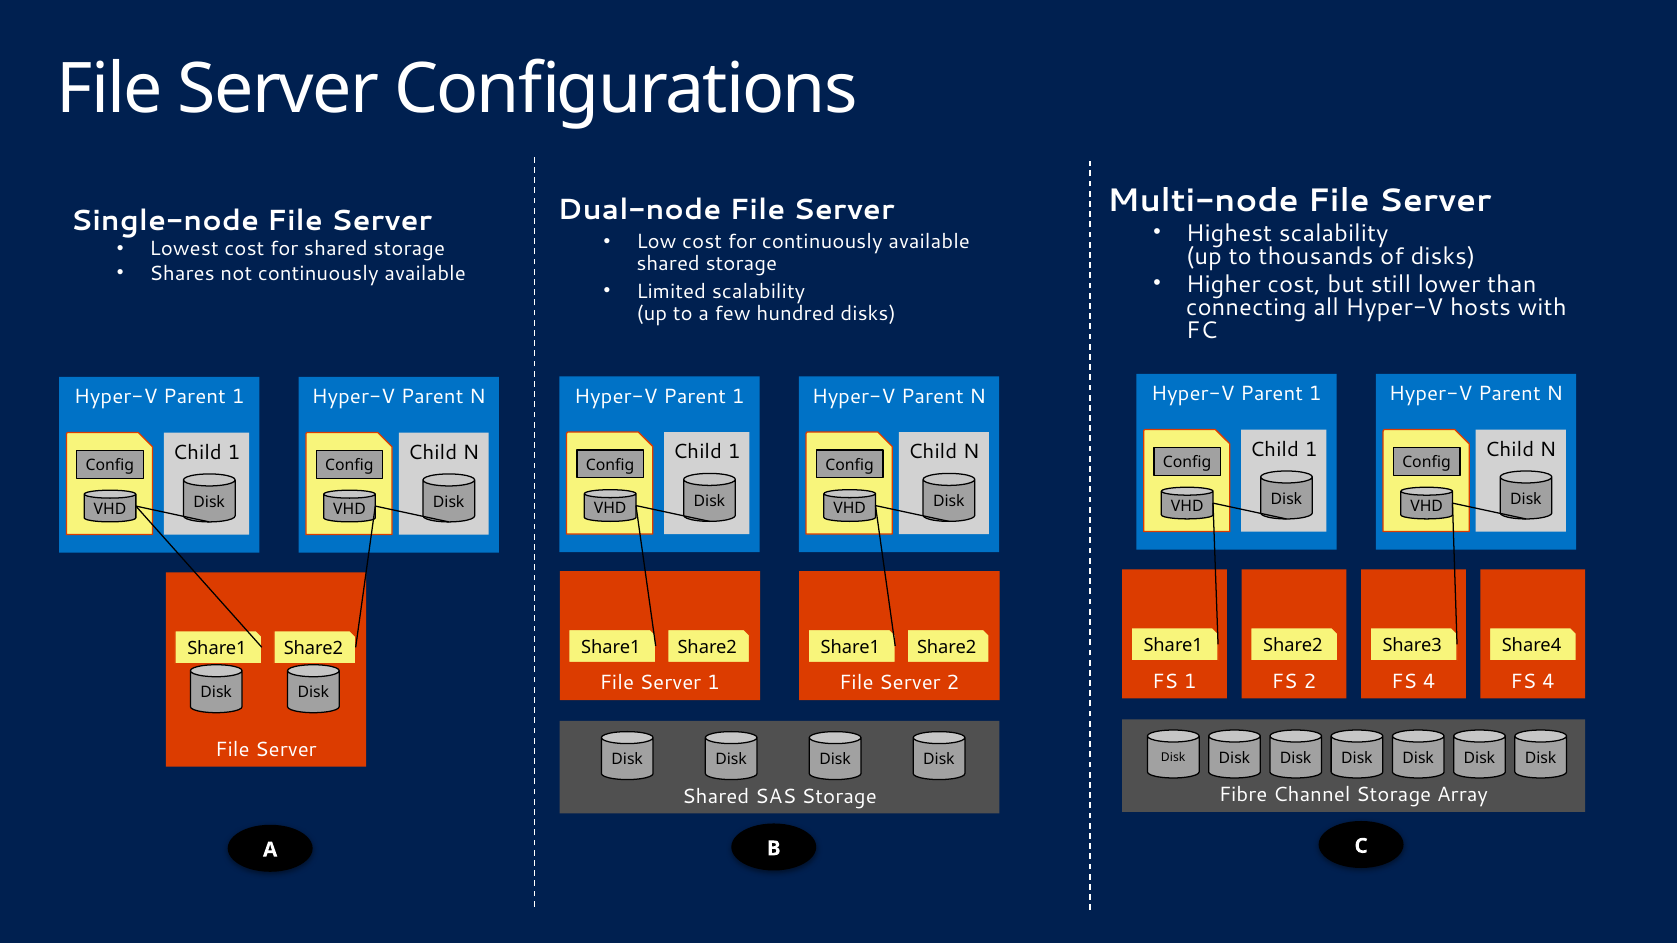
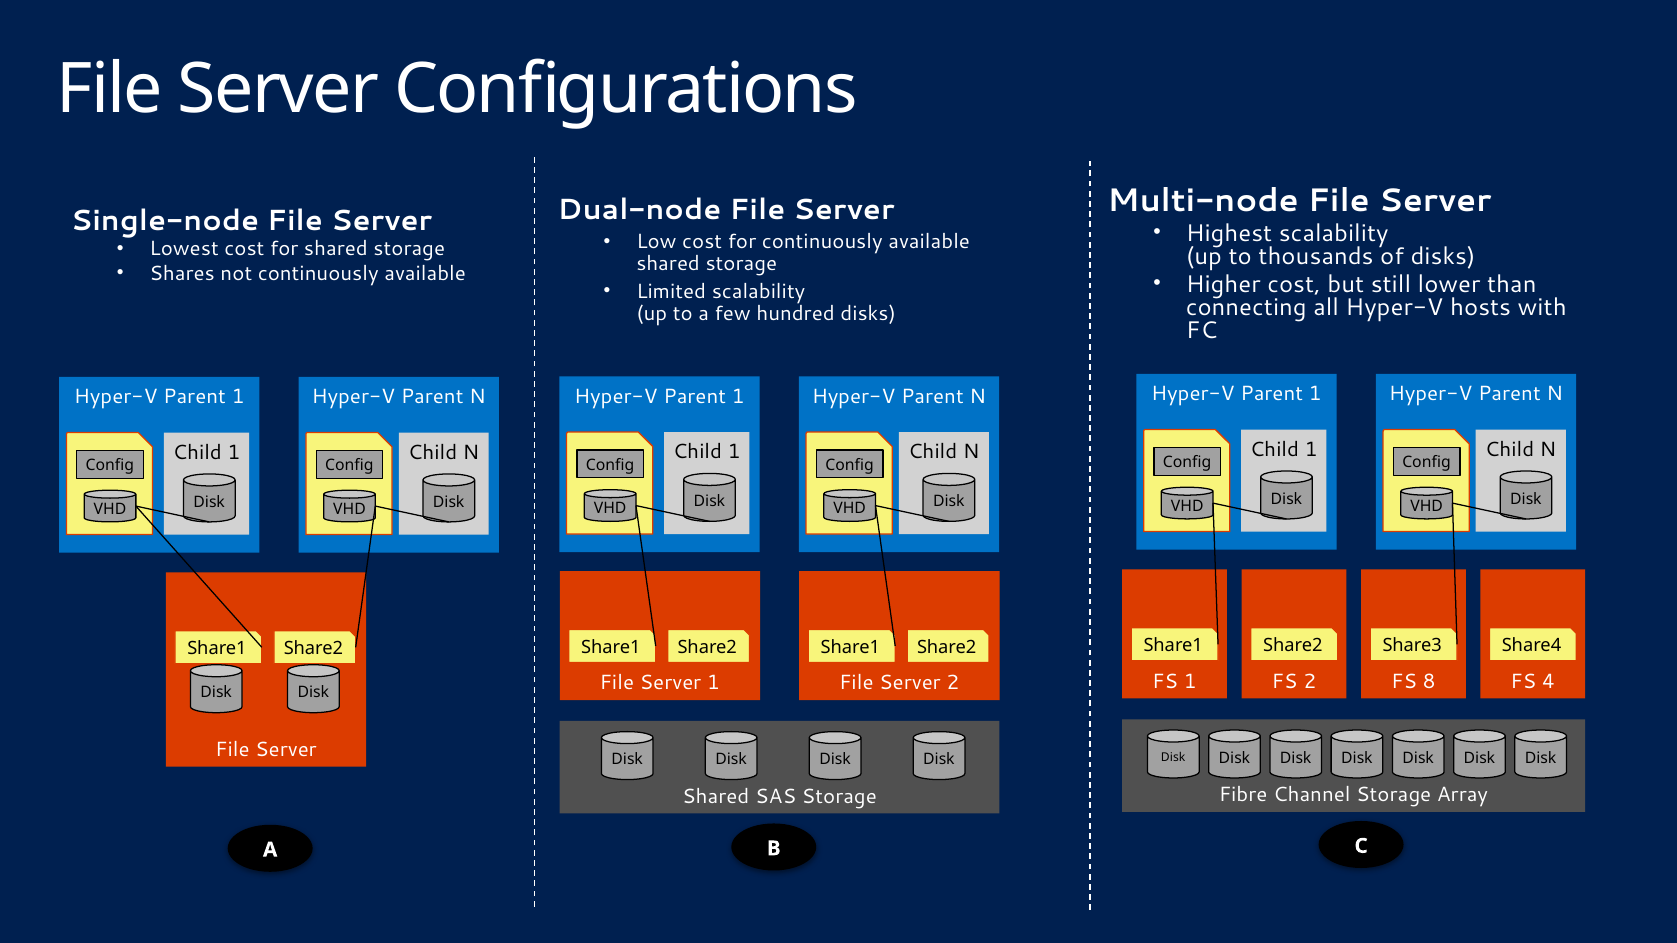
4 at (1429, 681): 4 -> 8
